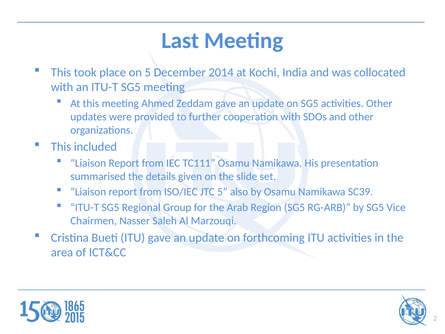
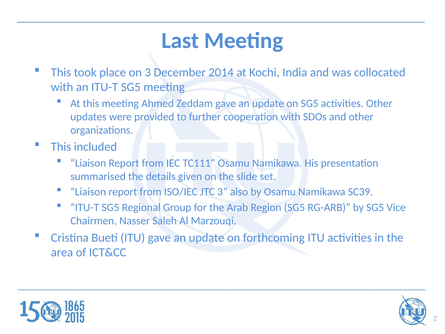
on 5: 5 -> 3
JTC 5: 5 -> 3
